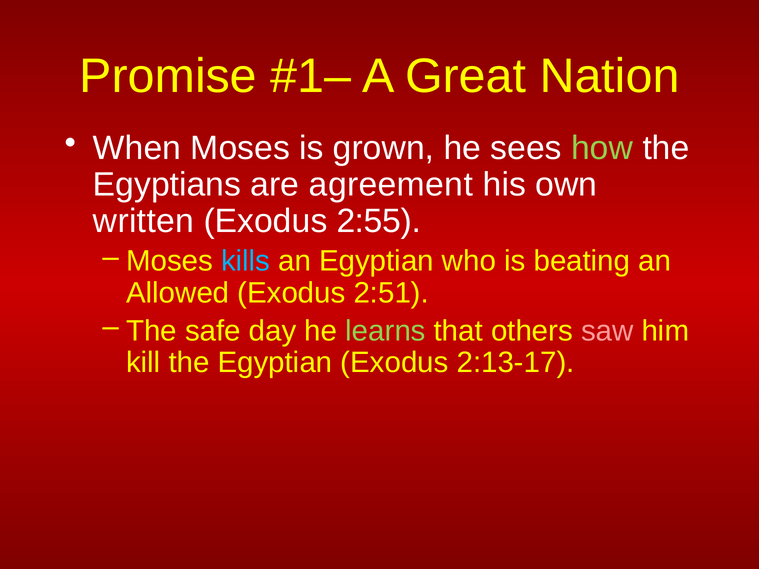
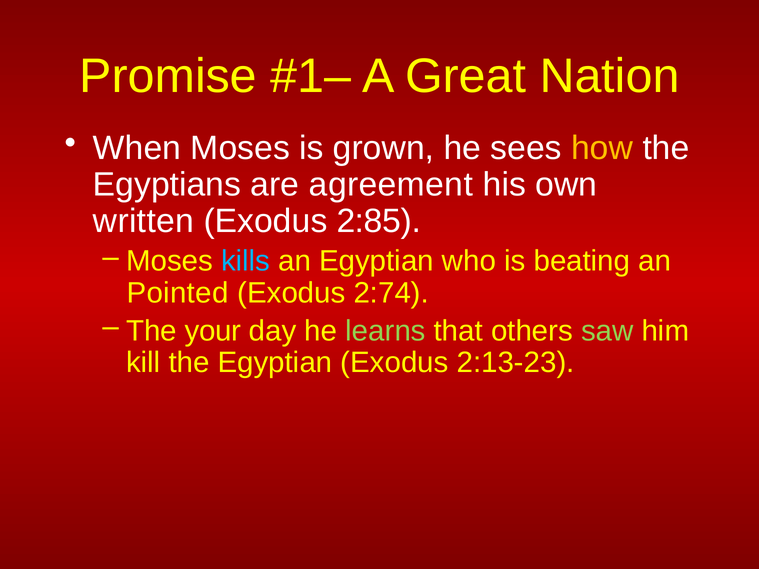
how colour: light green -> yellow
2:55: 2:55 -> 2:85
Allowed: Allowed -> Pointed
2:51: 2:51 -> 2:74
safe: safe -> your
saw colour: pink -> light green
2:13-17: 2:13-17 -> 2:13-23
